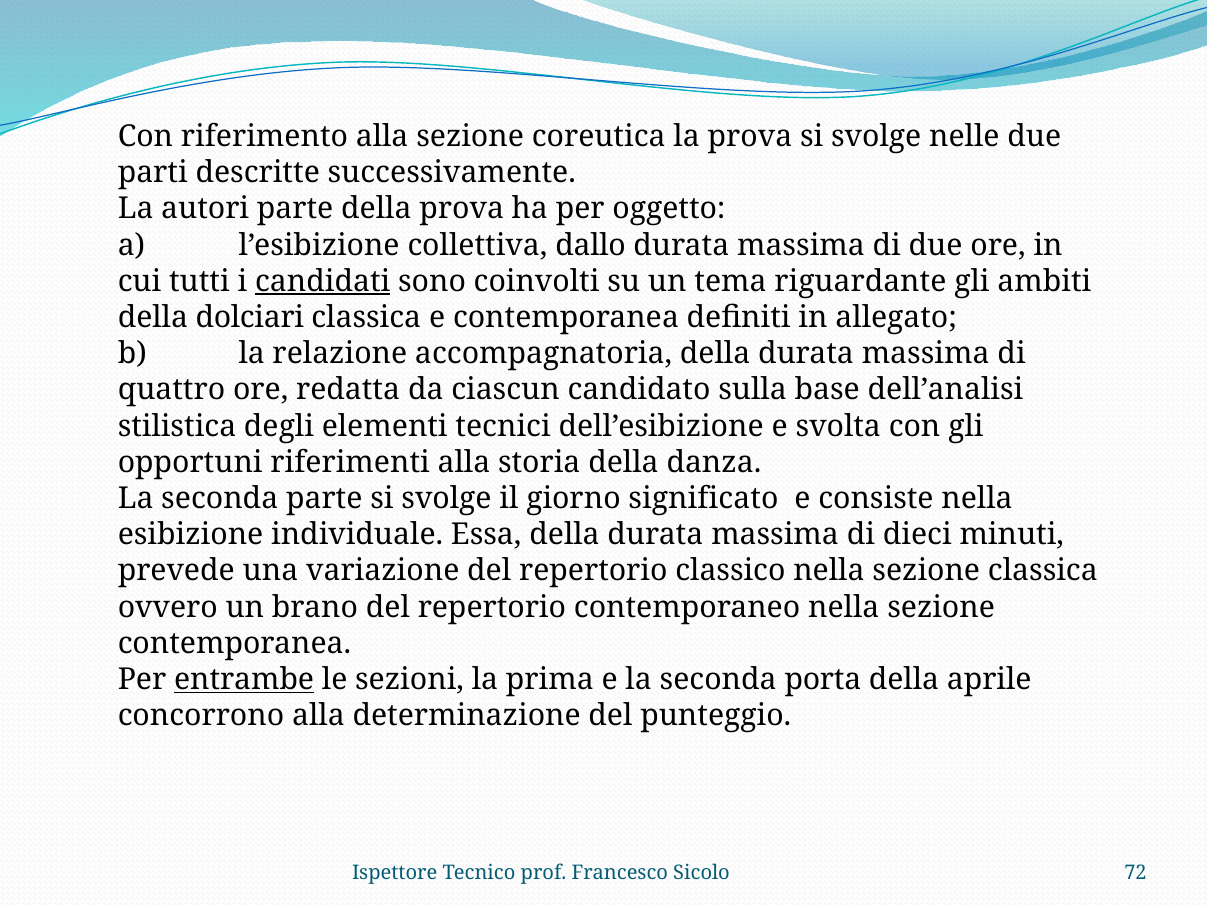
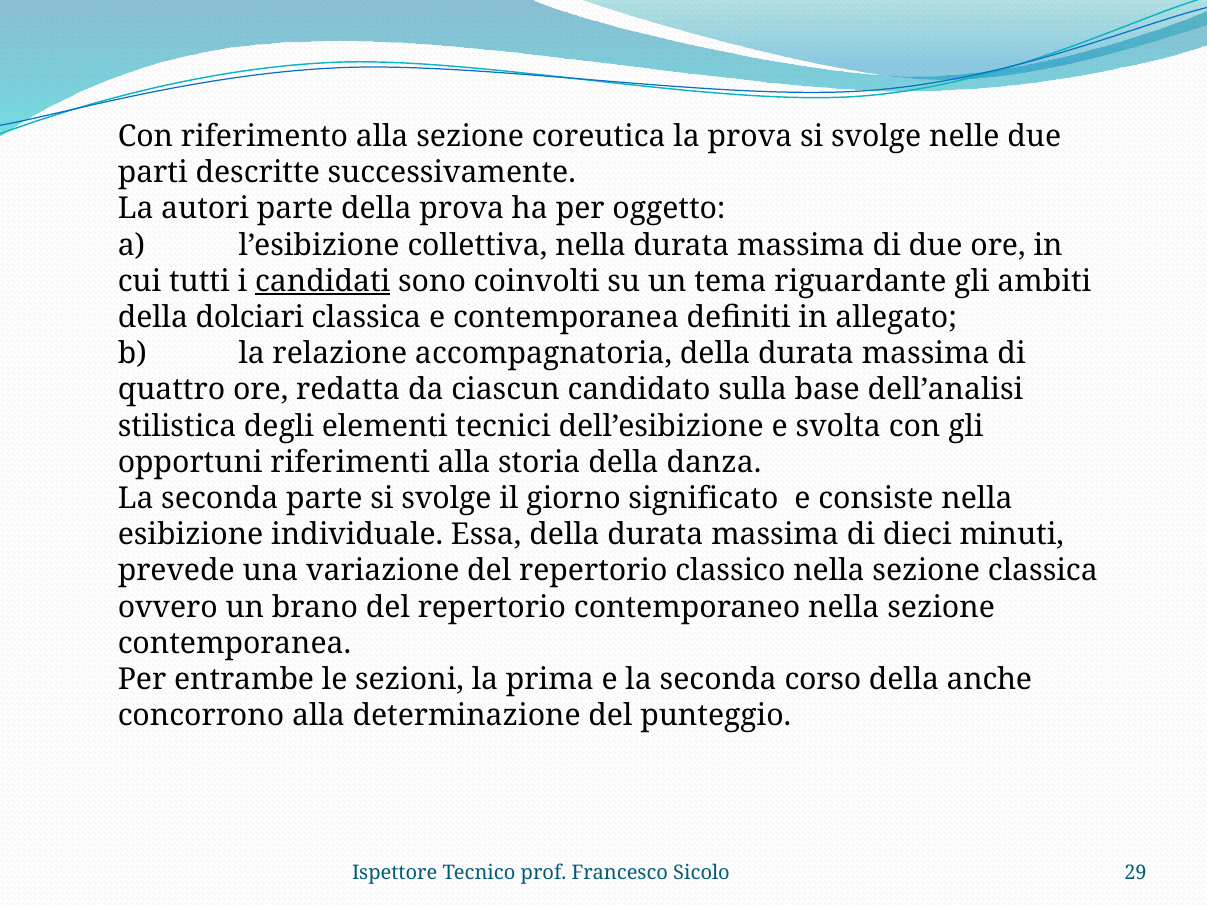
collettiva dallo: dallo -> nella
entrambe underline: present -> none
porta: porta -> corso
aprile: aprile -> anche
72: 72 -> 29
